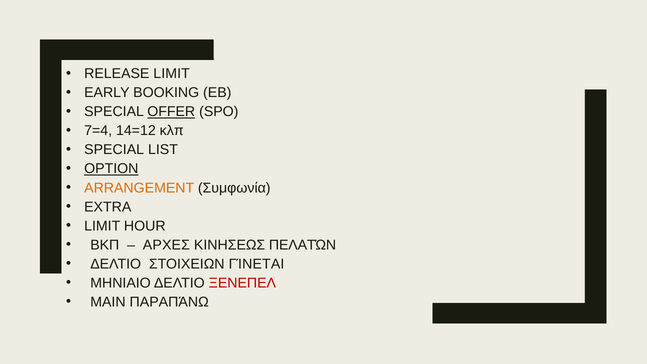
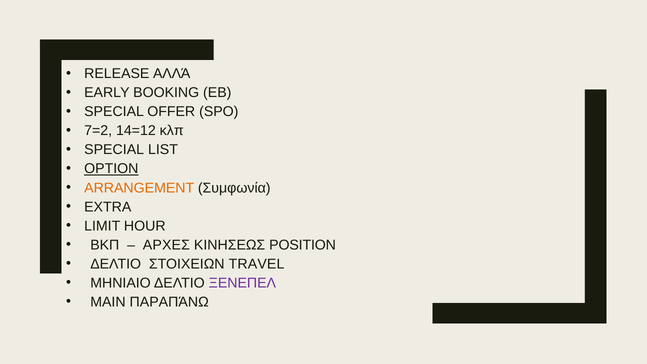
RELEASE LIMIT: LIMIT -> ΑΛΛΆ
OFFER underline: present -> none
7=4: 7=4 -> 7=2
ΠΕΛΑΤΏΝ: ΠΕΛΑΤΏΝ -> POSITION
ΓΊΝΕΤΑΙ: ΓΊΝΕΤΑΙ -> TRAVEL
ΞΕΝΕΠΕΛ colour: red -> purple
